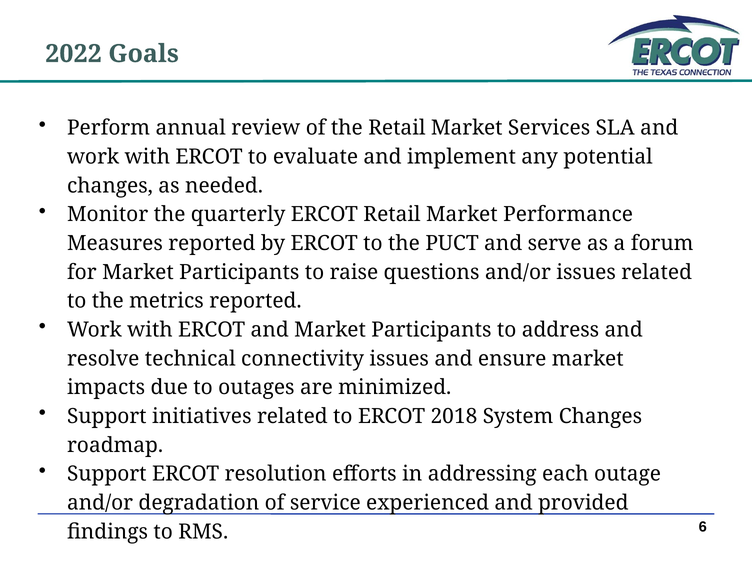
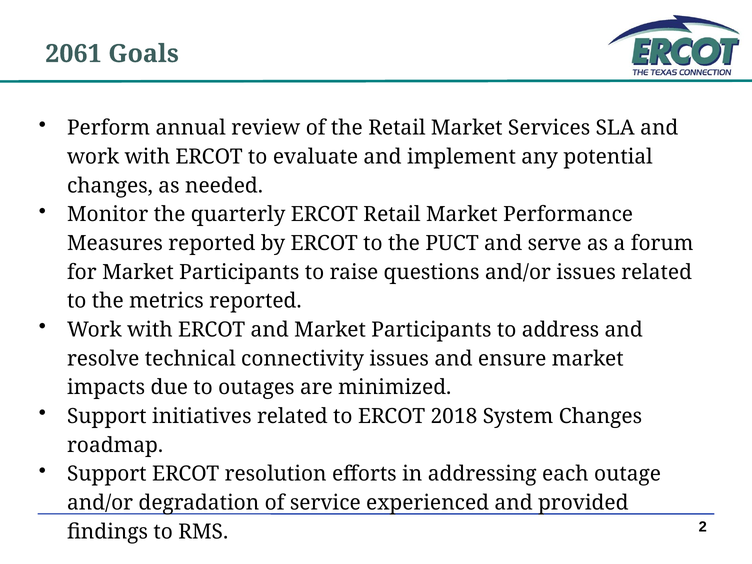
2022: 2022 -> 2061
6: 6 -> 2
